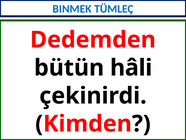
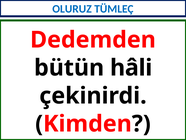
BINMEK: BINMEK -> OLURUZ
